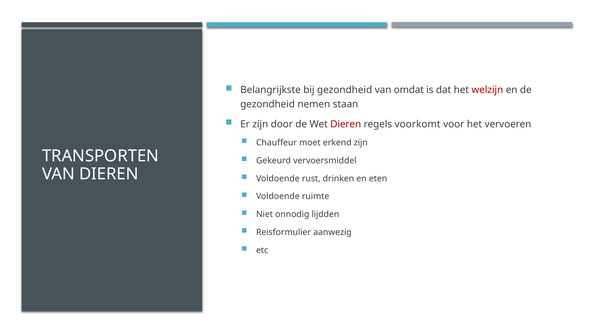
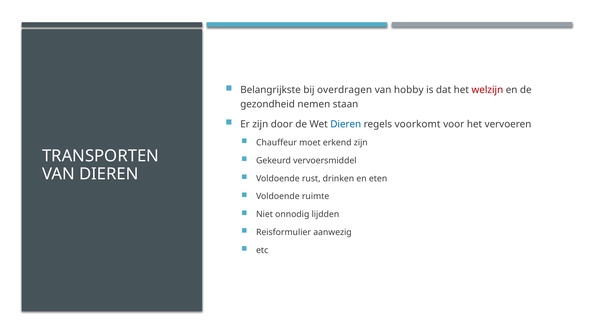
bij gezondheid: gezondheid -> overdragen
omdat: omdat -> hobby
Dieren at (346, 124) colour: red -> blue
